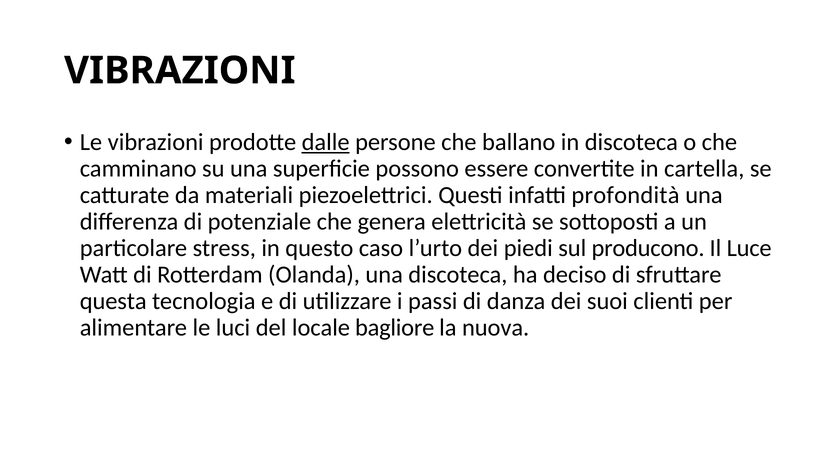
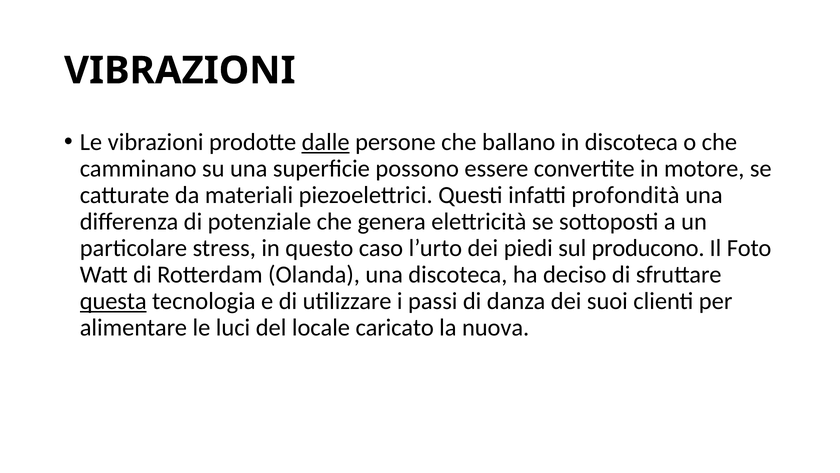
cartella: cartella -> motore
Luce: Luce -> Foto
questa underline: none -> present
bagliore: bagliore -> caricato
